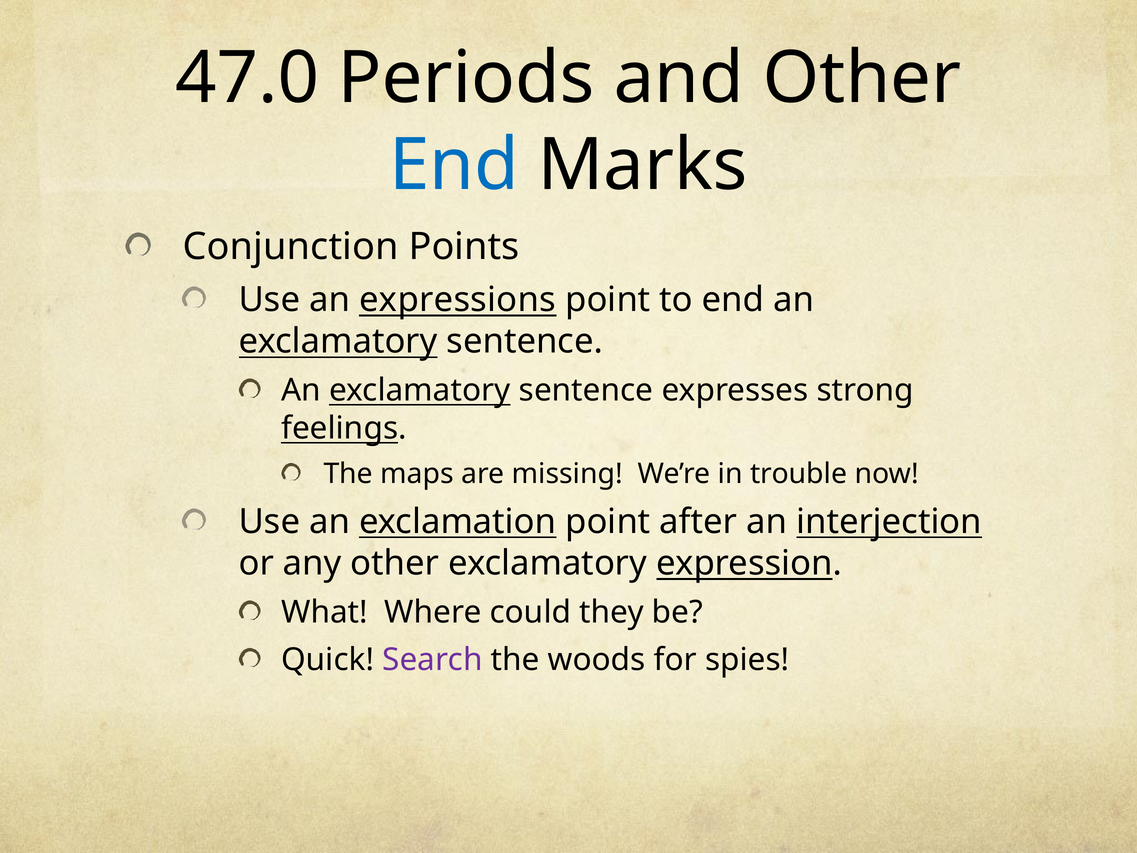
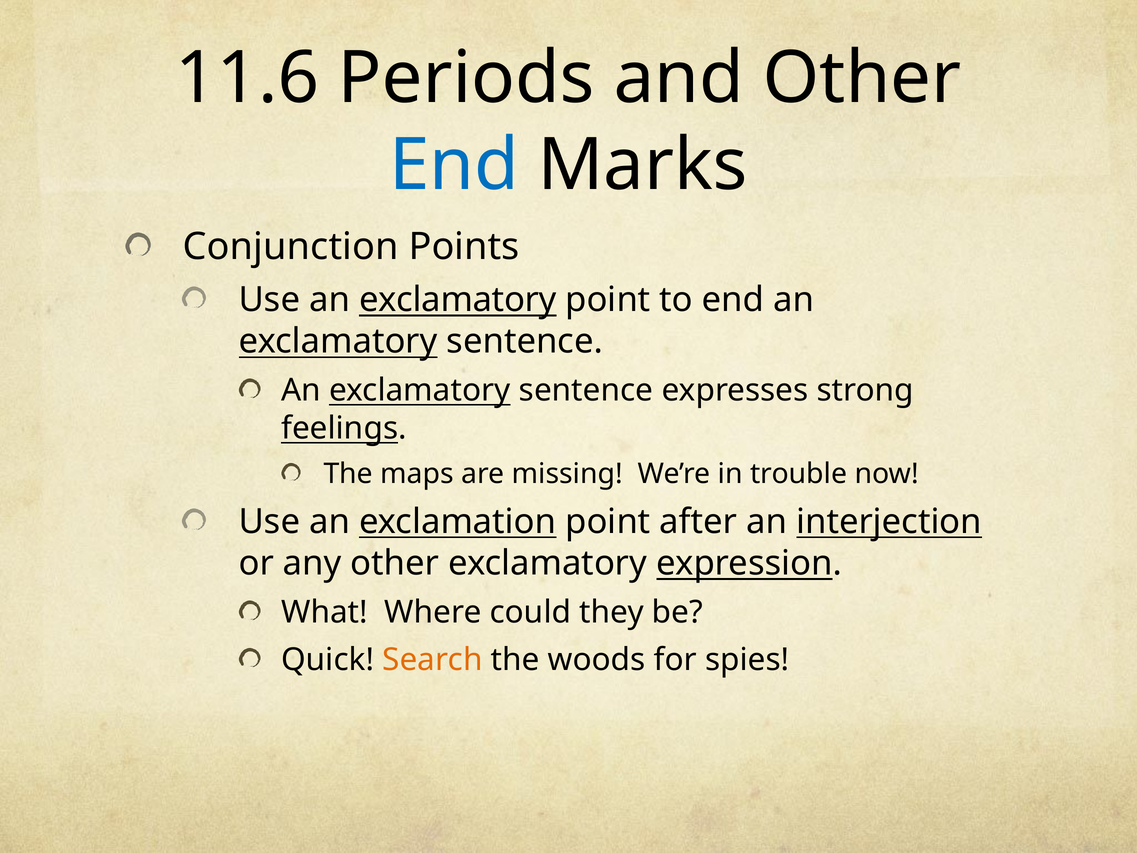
47.0: 47.0 -> 11.6
Use an expressions: expressions -> exclamatory
Search colour: purple -> orange
